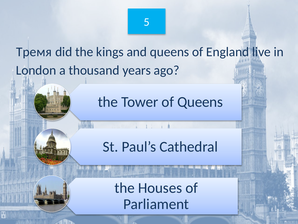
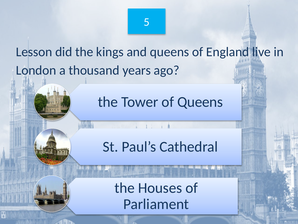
Тремя: Тремя -> Lesson
